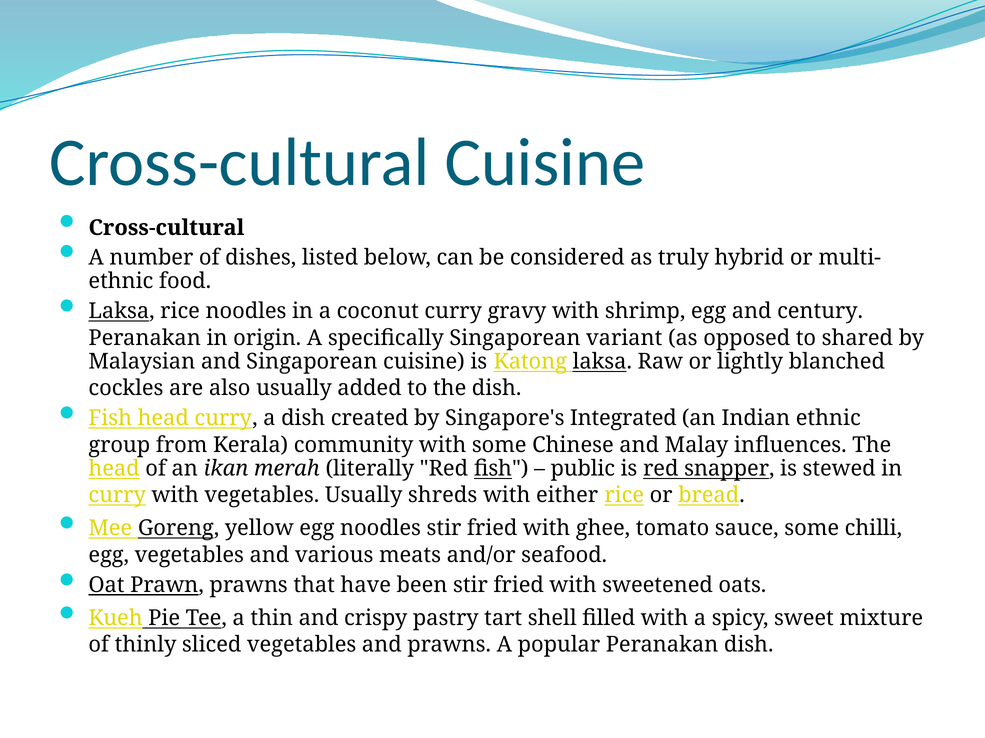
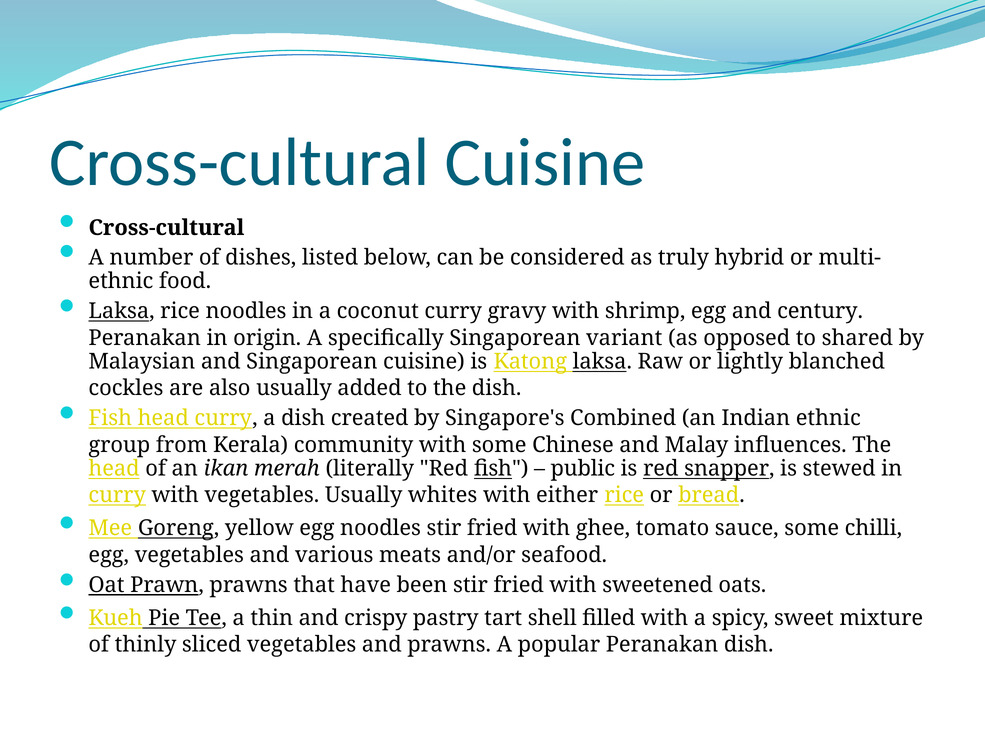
Integrated: Integrated -> Combined
shreds: shreds -> whites
